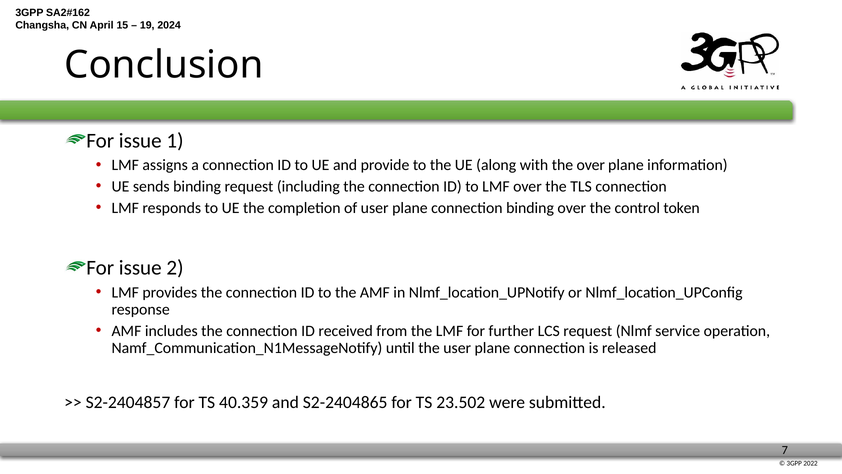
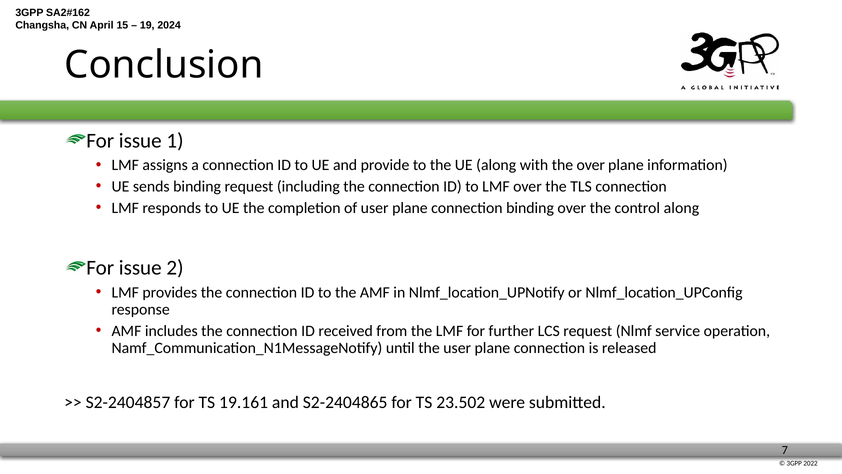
control token: token -> along
40.359: 40.359 -> 19.161
